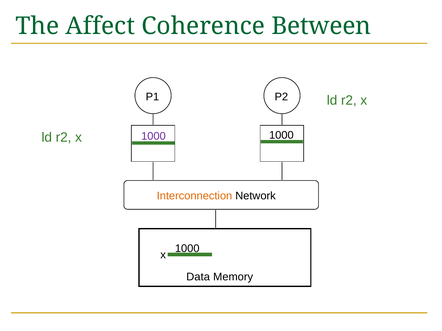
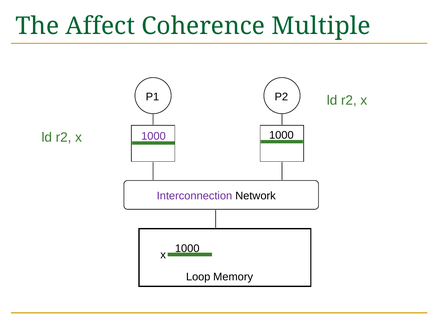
Between: Between -> Multiple
Interconnection colour: orange -> purple
Data: Data -> Loop
